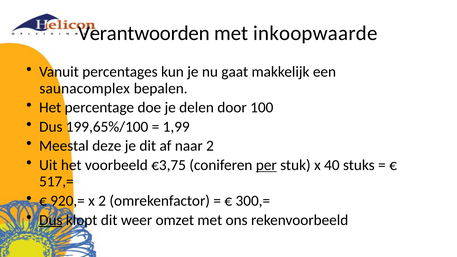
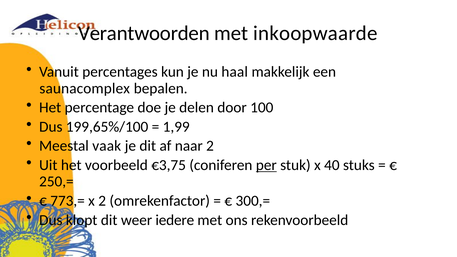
gaat: gaat -> haal
deze: deze -> vaak
517,=: 517,= -> 250,=
920,=: 920,= -> 773,=
Dus at (51, 220) underline: present -> none
omzet: omzet -> iedere
